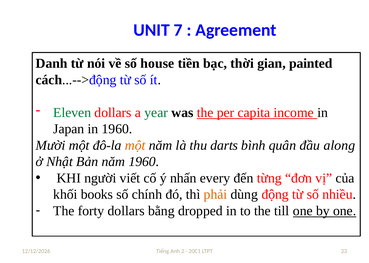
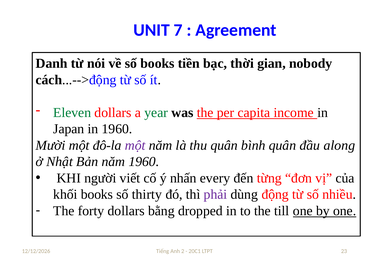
số house: house -> books
painted: painted -> nobody
một at (135, 146) colour: orange -> purple
thu darts: darts -> quân
chính: chính -> thirty
phải colour: orange -> purple
